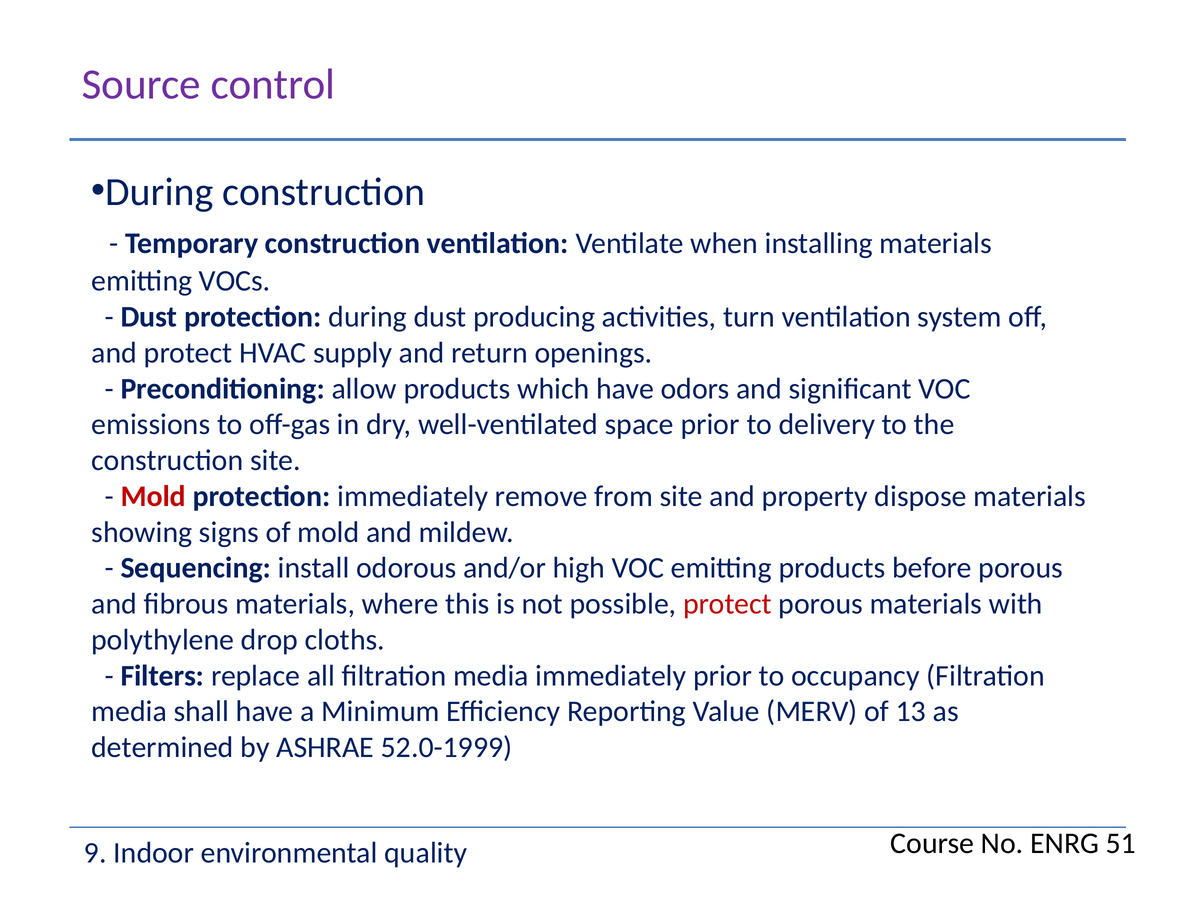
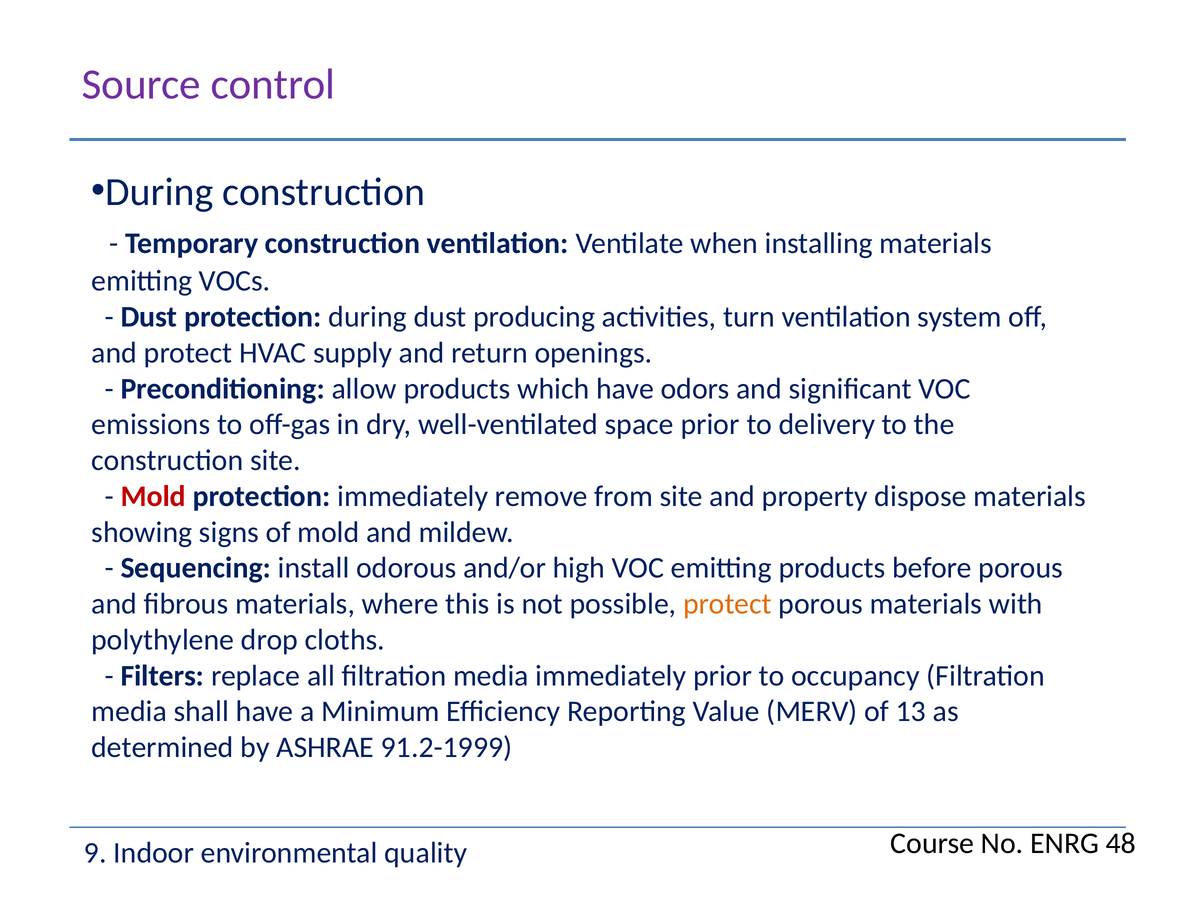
protect at (727, 604) colour: red -> orange
52.0-1999: 52.0-1999 -> 91.2-1999
51: 51 -> 48
